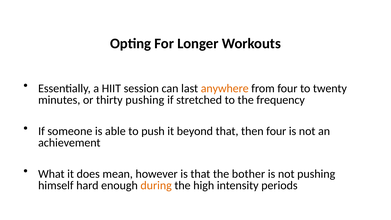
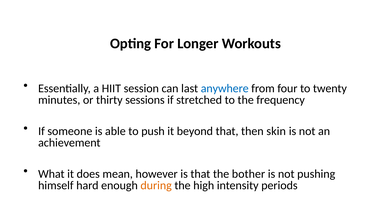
anywhere colour: orange -> blue
thirty pushing: pushing -> sessions
then four: four -> skin
